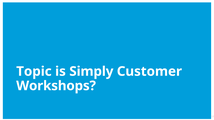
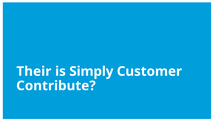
Topic: Topic -> Their
Workshops: Workshops -> Contribute
